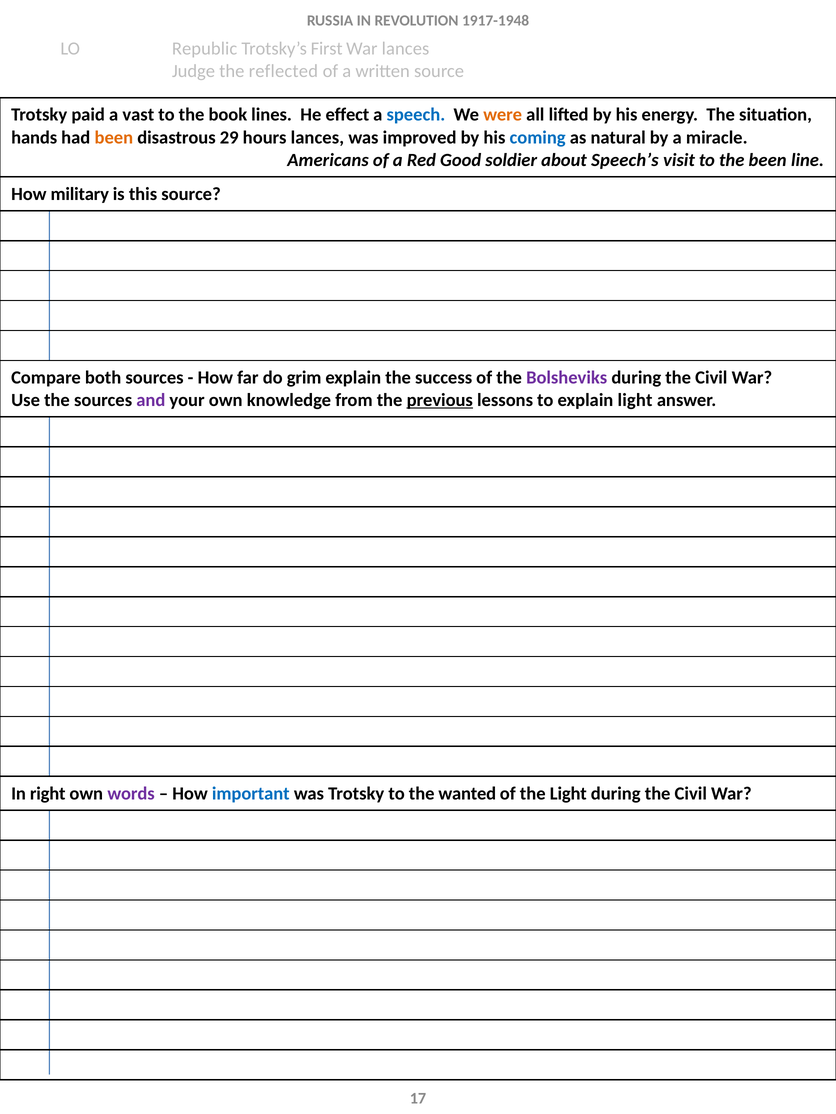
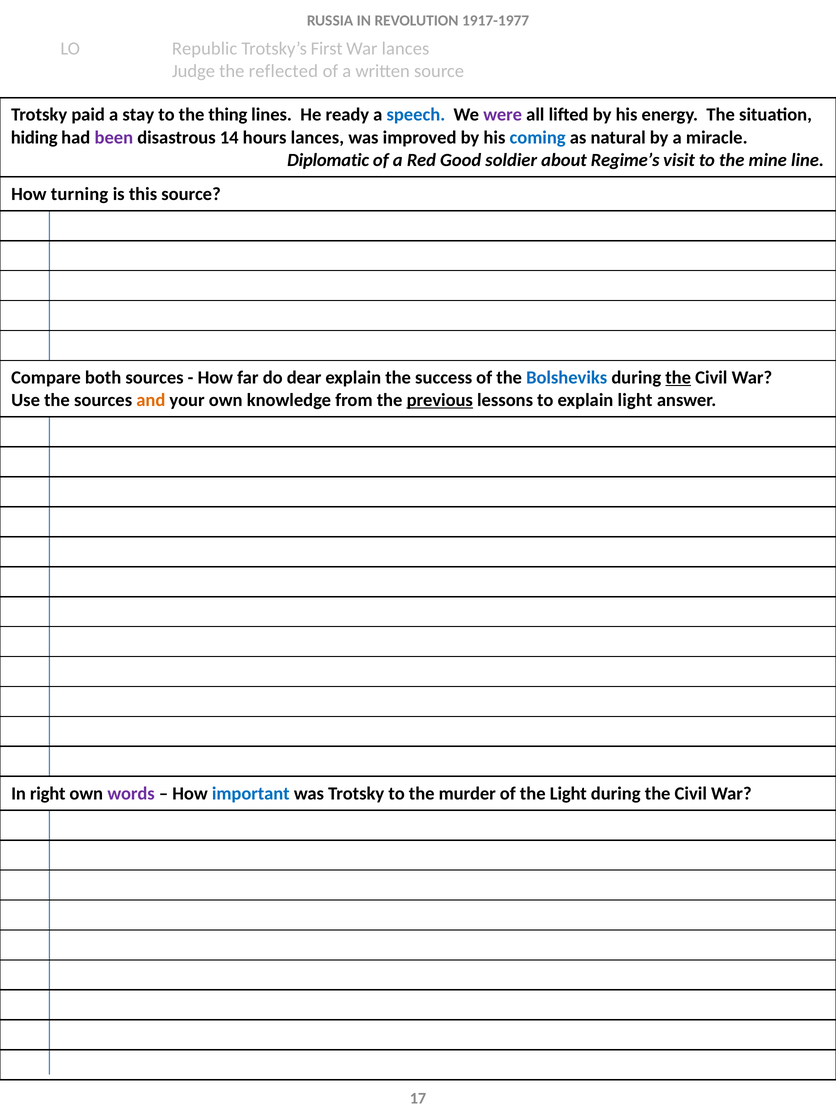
1917-1948: 1917-1948 -> 1917-1977
vast: vast -> stay
book: book -> thing
effect: effect -> ready
were colour: orange -> purple
hands: hands -> hiding
been at (114, 138) colour: orange -> purple
29: 29 -> 14
Americans: Americans -> Diplomatic
Speech’s: Speech’s -> Regime’s
the been: been -> mine
military: military -> turning
grim: grim -> dear
Bolsheviks colour: purple -> blue
the at (678, 378) underline: none -> present
and colour: purple -> orange
wanted: wanted -> murder
